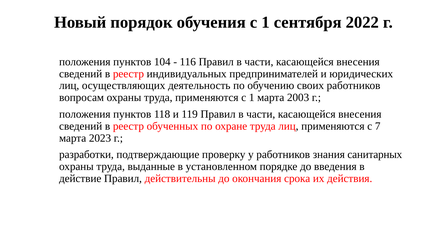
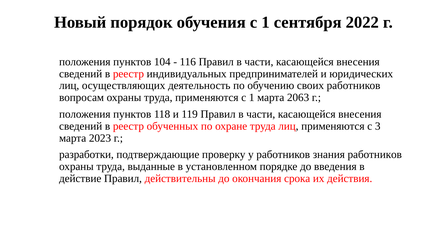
2003: 2003 -> 2063
7: 7 -> 3
знания санитарных: санитарных -> работников
